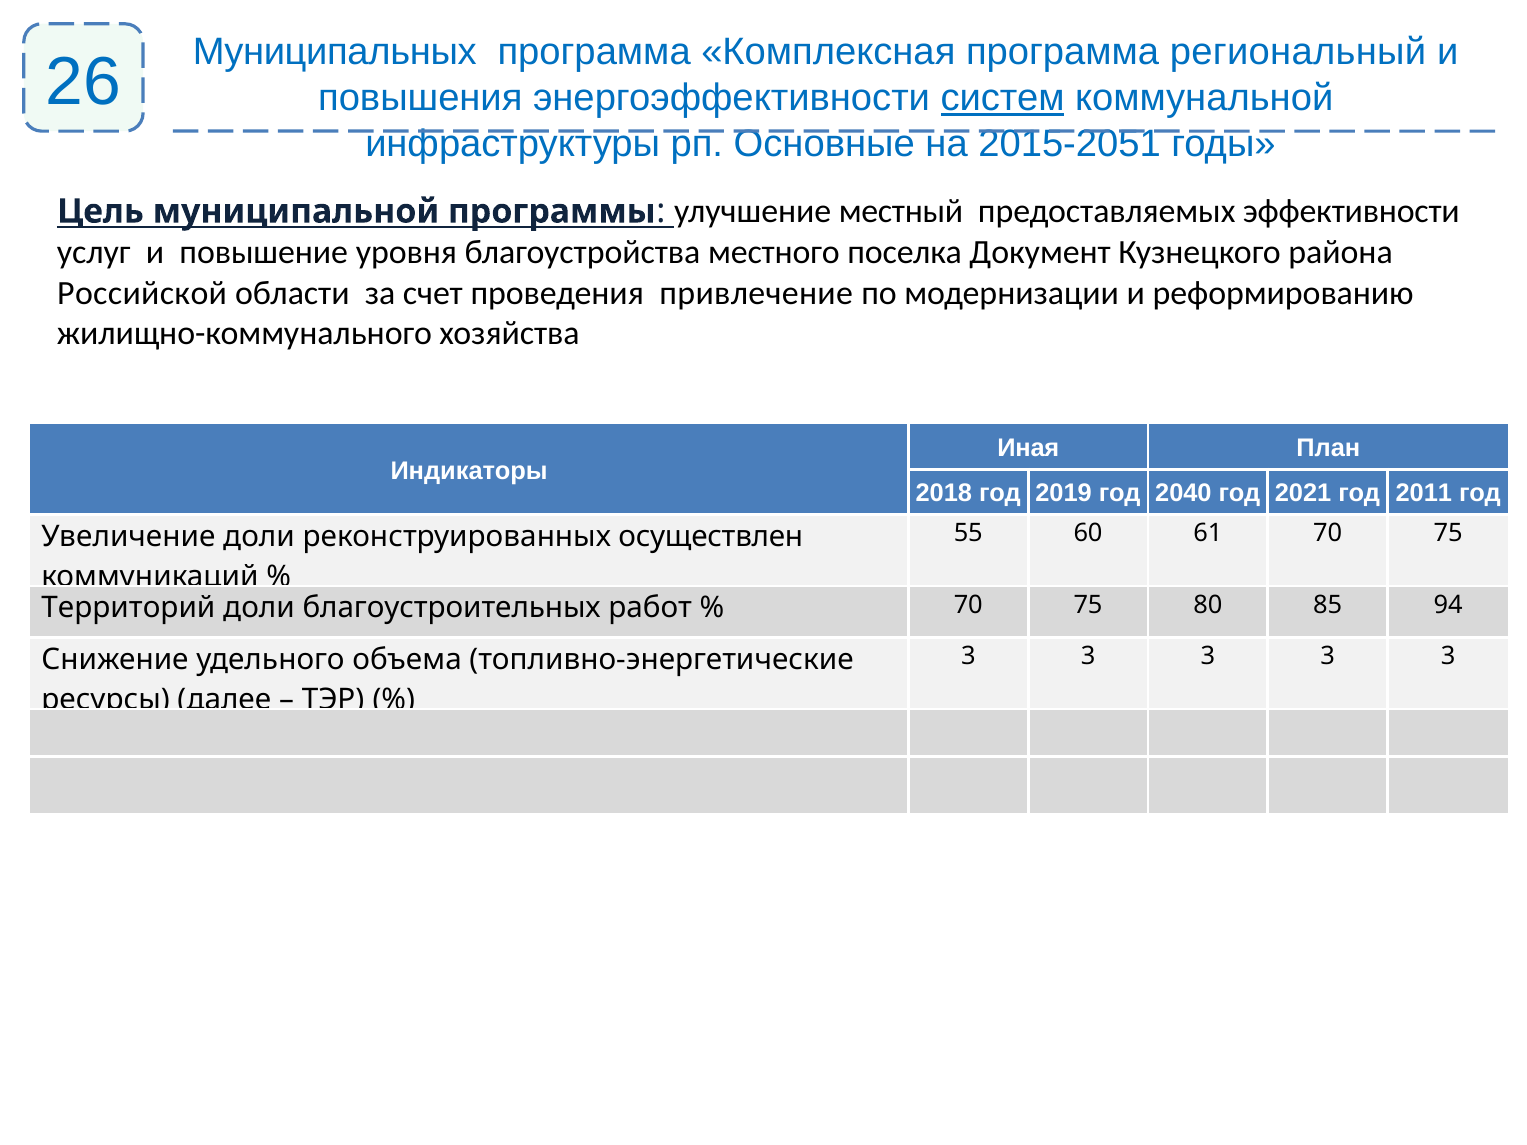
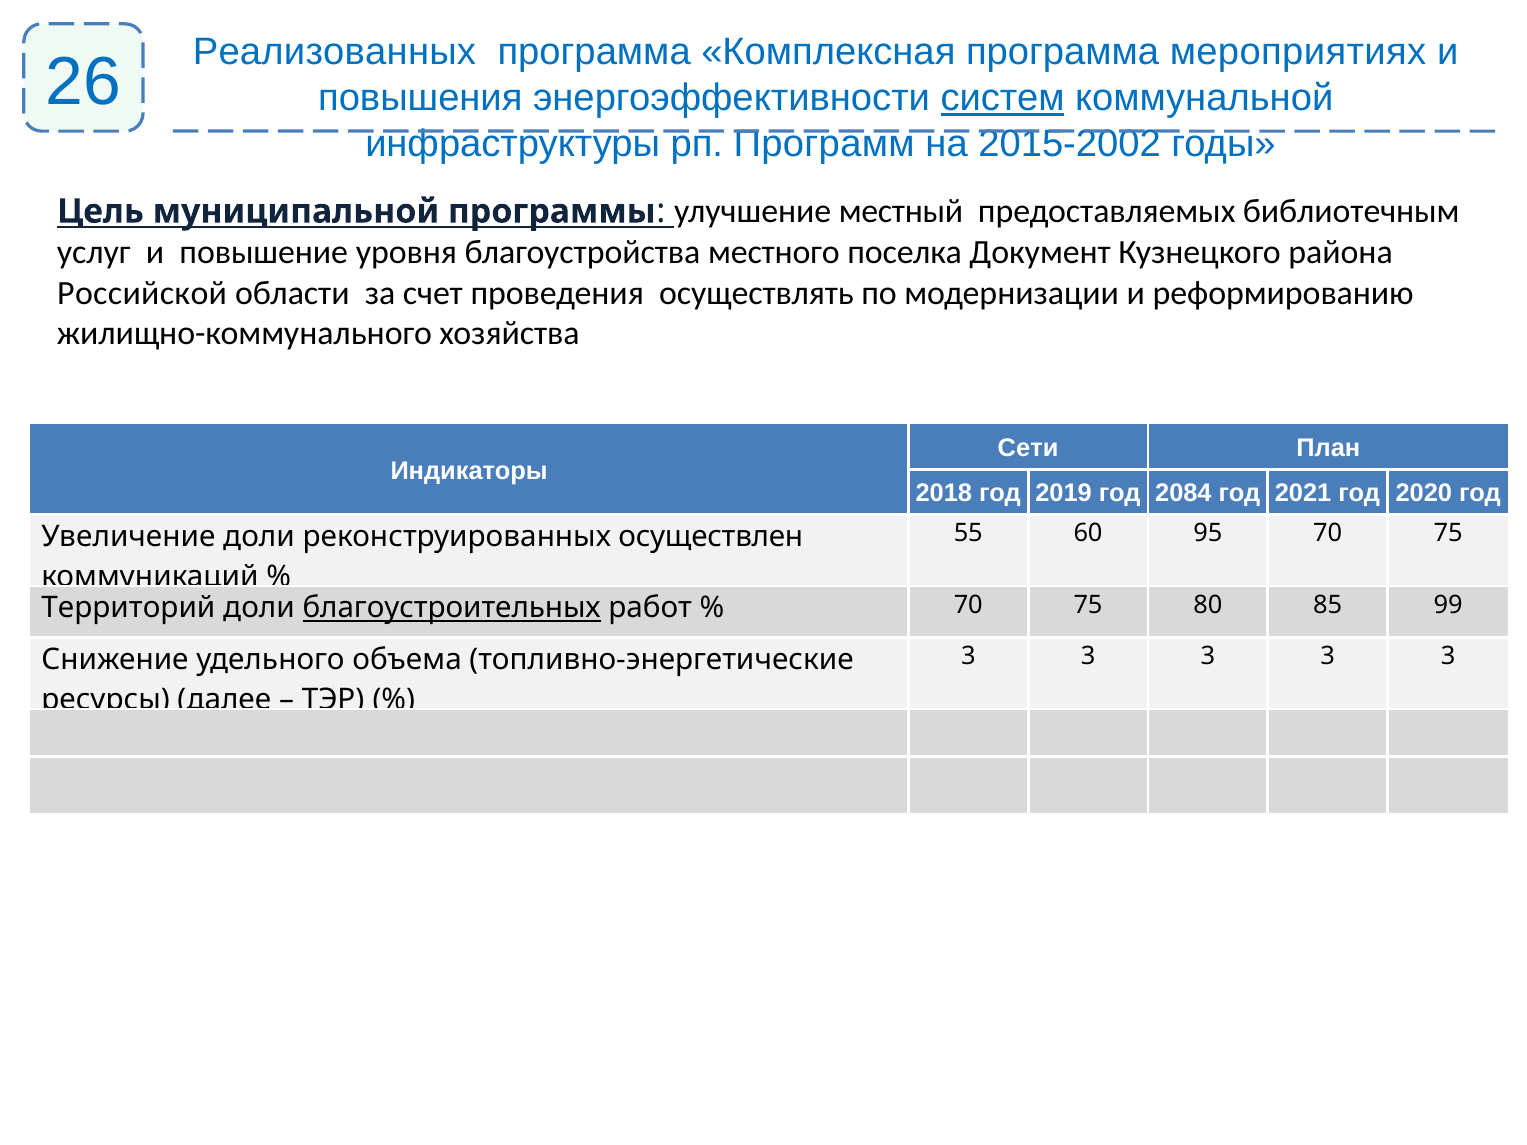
Муниципальных: Муниципальных -> Реализованных
региональный: региональный -> мероприятиях
Основные: Основные -> Программ
2015-2051: 2015-2051 -> 2015-2002
эффективности: эффективности -> библиотечным
привлечение: привлечение -> осуществлять
Иная: Иная -> Сети
2040: 2040 -> 2084
2011: 2011 -> 2020
61: 61 -> 95
благоустроительных underline: none -> present
94: 94 -> 99
